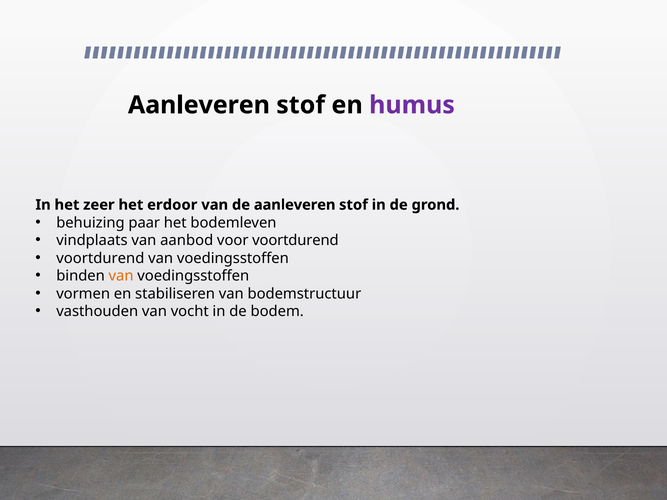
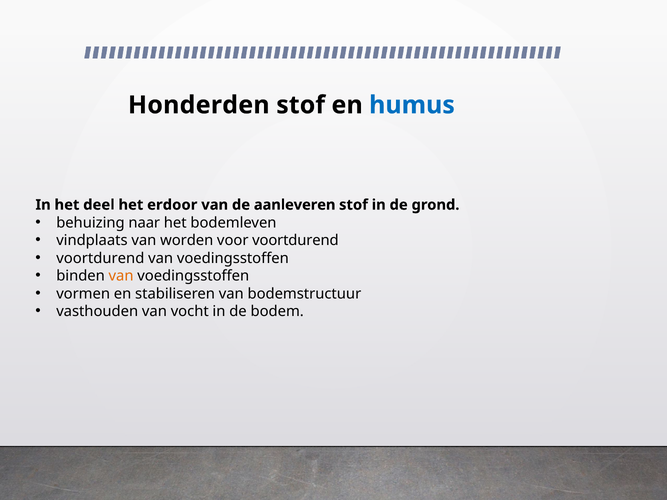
Aanleveren at (199, 105): Aanleveren -> Honderden
humus colour: purple -> blue
zeer: zeer -> deel
paar: paar -> naar
aanbod: aanbod -> worden
